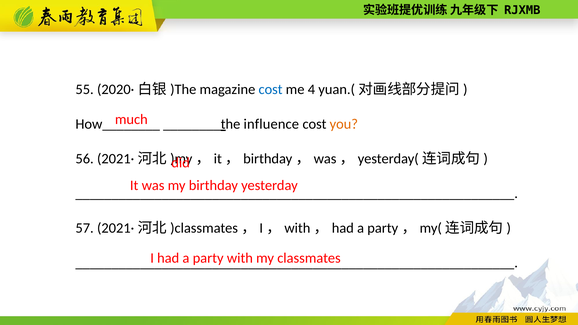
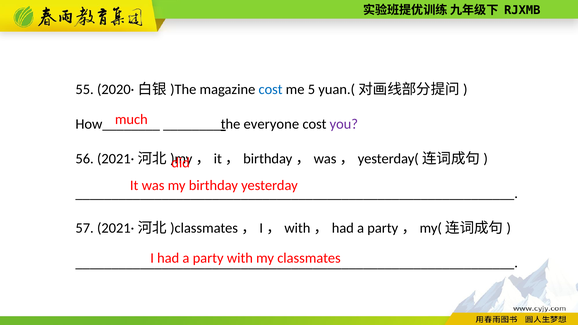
4: 4 -> 5
influence: influence -> everyone
you colour: orange -> purple
